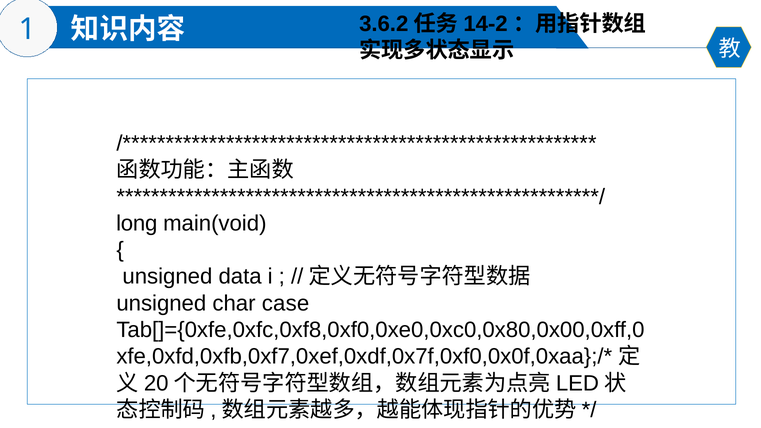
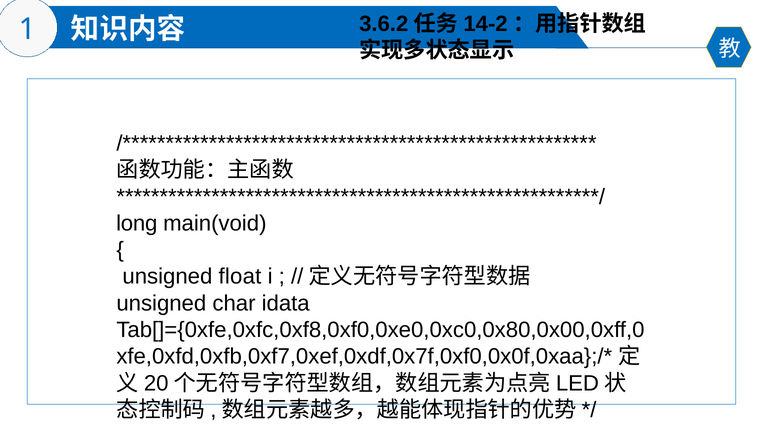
data: data -> float
case: case -> idata
